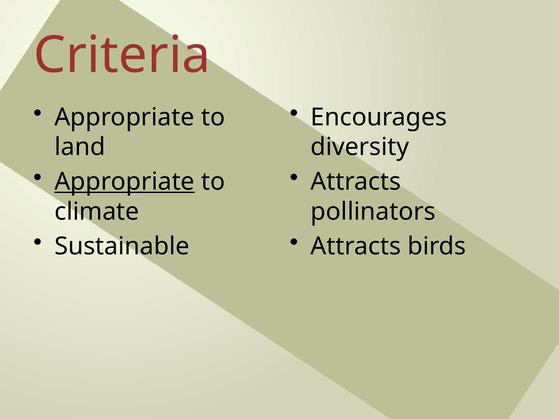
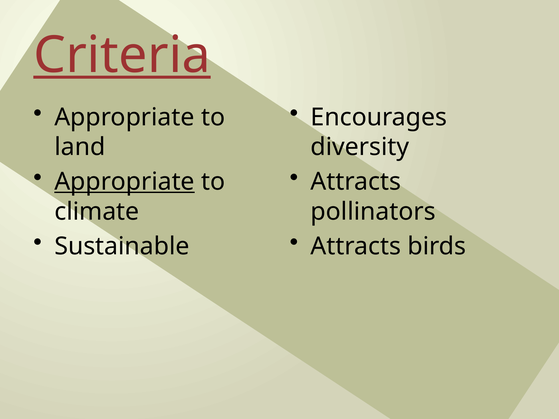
Criteria underline: none -> present
